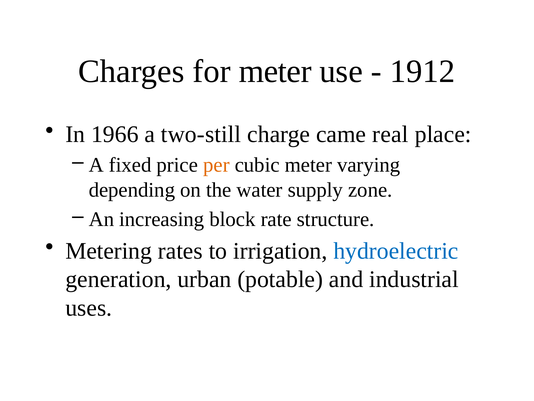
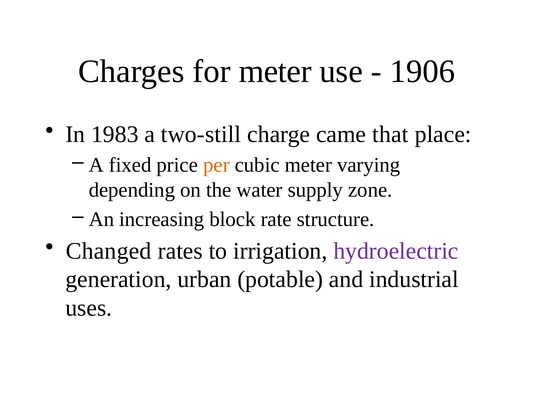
1912: 1912 -> 1906
1966: 1966 -> 1983
real: real -> that
Metering: Metering -> Changed
hydroelectric colour: blue -> purple
